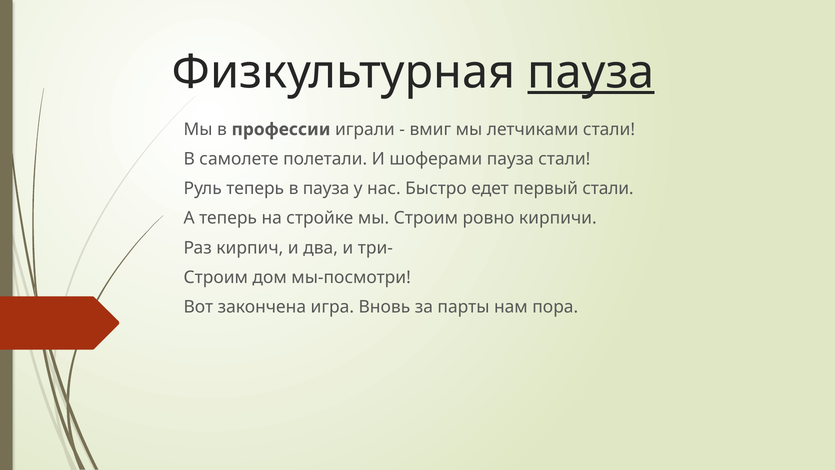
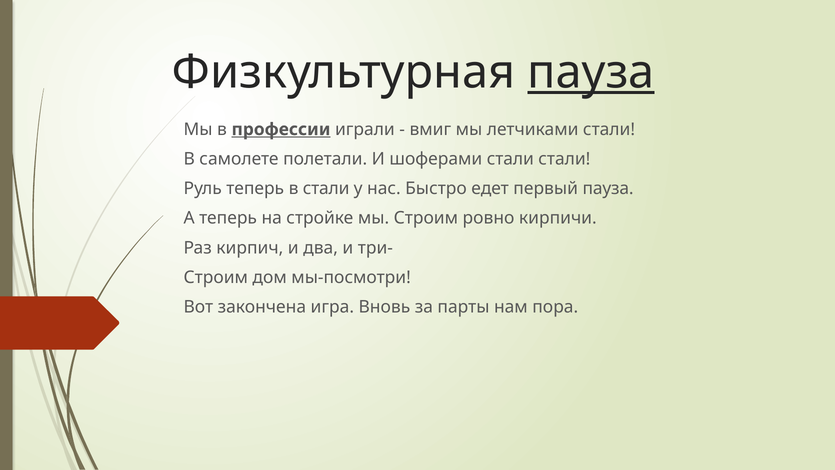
профессии underline: none -> present
шоферами пауза: пауза -> стали
в пауза: пауза -> стали
первый стали: стали -> пауза
